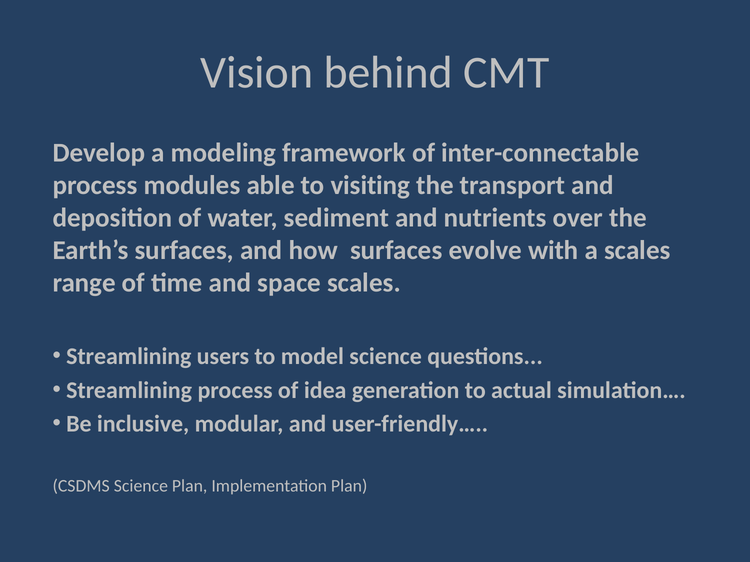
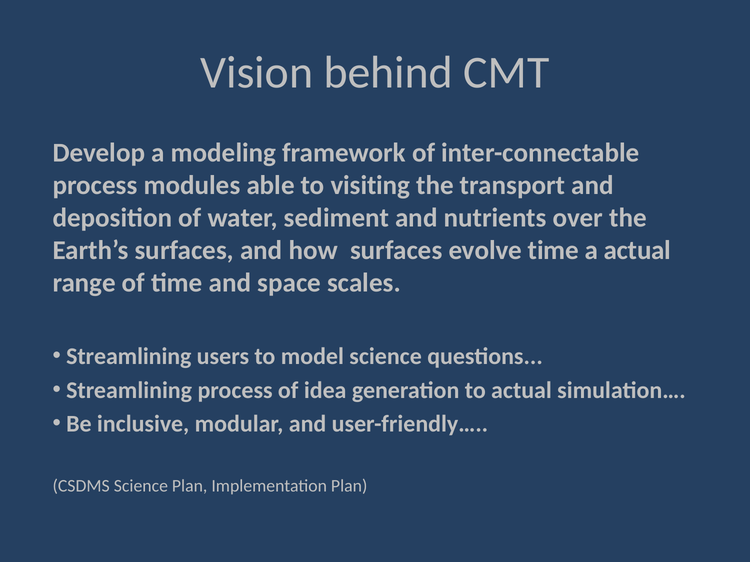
evolve with: with -> time
a scales: scales -> actual
